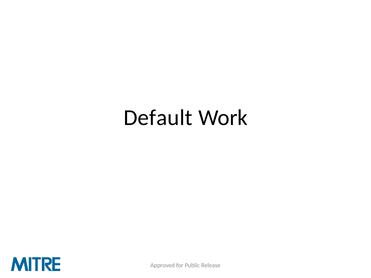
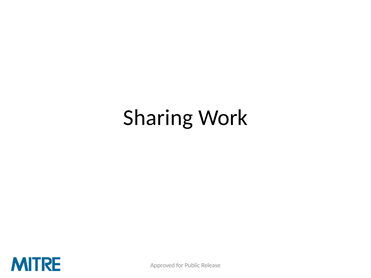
Default: Default -> Sharing
